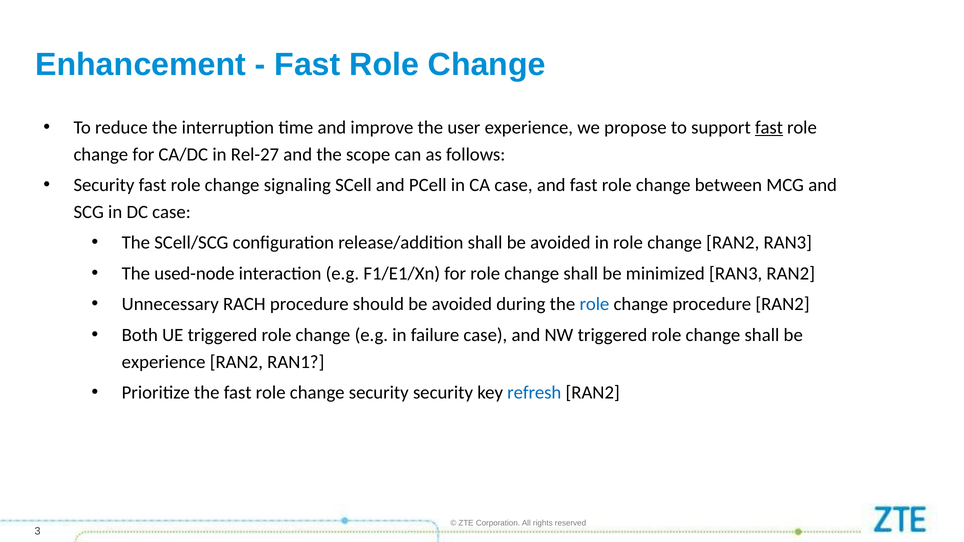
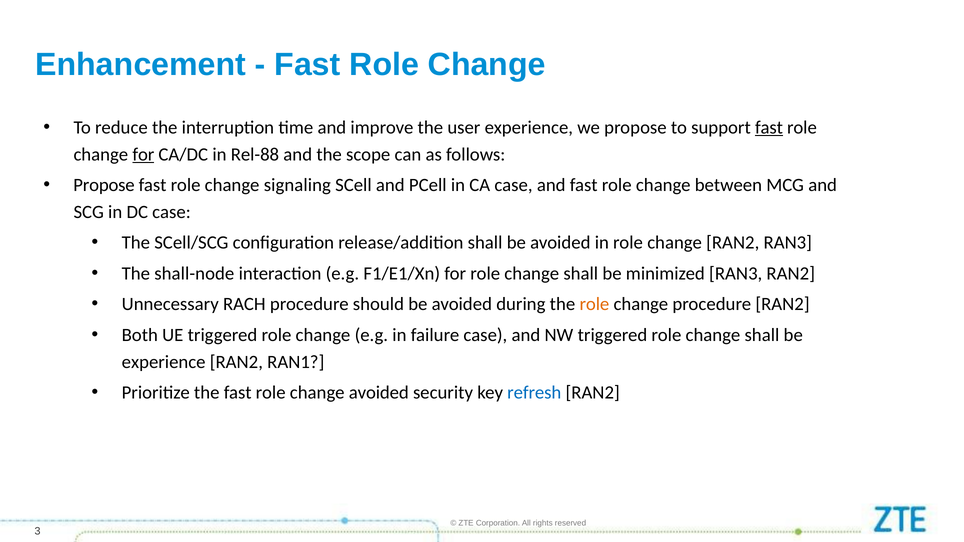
for at (143, 154) underline: none -> present
Rel-27: Rel-27 -> Rel-88
Security at (104, 185): Security -> Propose
used-node: used-node -> shall-node
role at (594, 304) colour: blue -> orange
change security: security -> avoided
